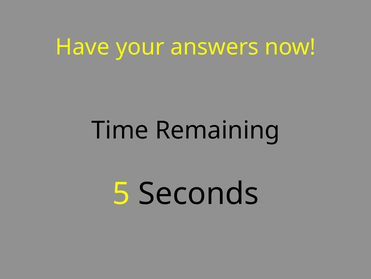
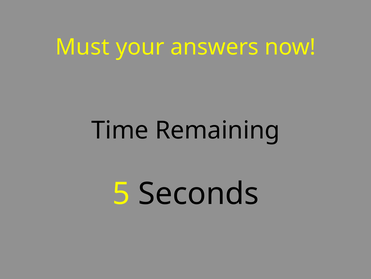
Have: Have -> Must
